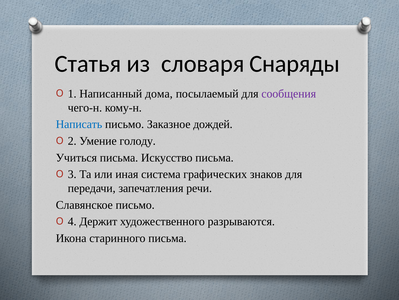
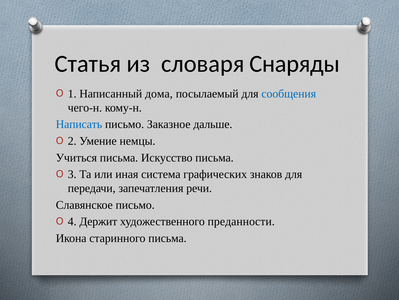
сообщения colour: purple -> blue
дождей: дождей -> дальше
голоду: голоду -> немцы
разрываются: разрываются -> преданности
